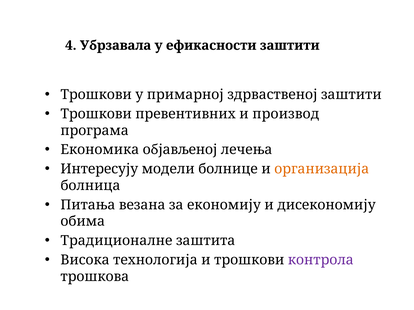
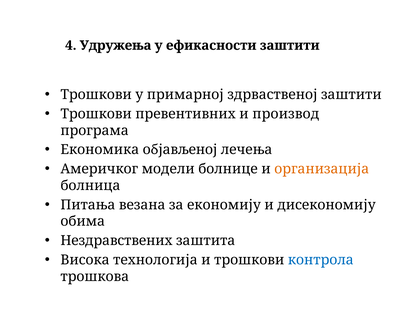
Убрзавала: Убрзавала -> Удружења
Интересују: Интересују -> Америчког
Традиционалне: Традиционалне -> Нездравствених
контрола colour: purple -> blue
